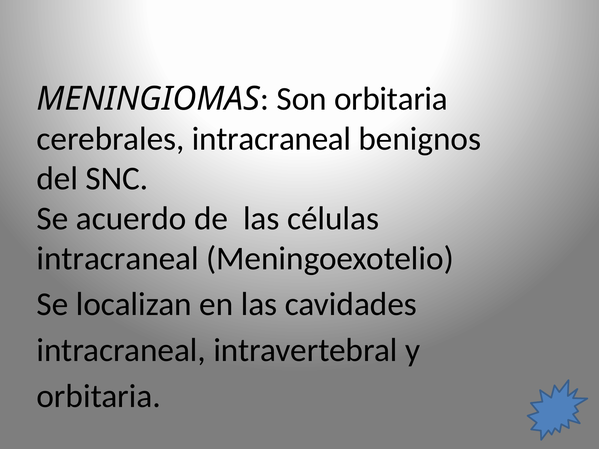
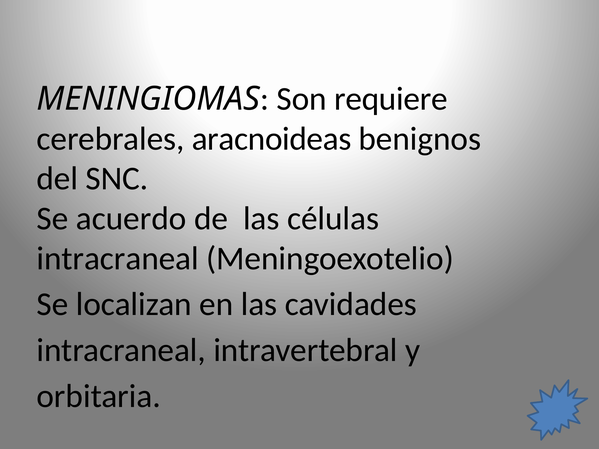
Son orbitaria: orbitaria -> requiere
cerebrales intracraneal: intracraneal -> aracnoideas
